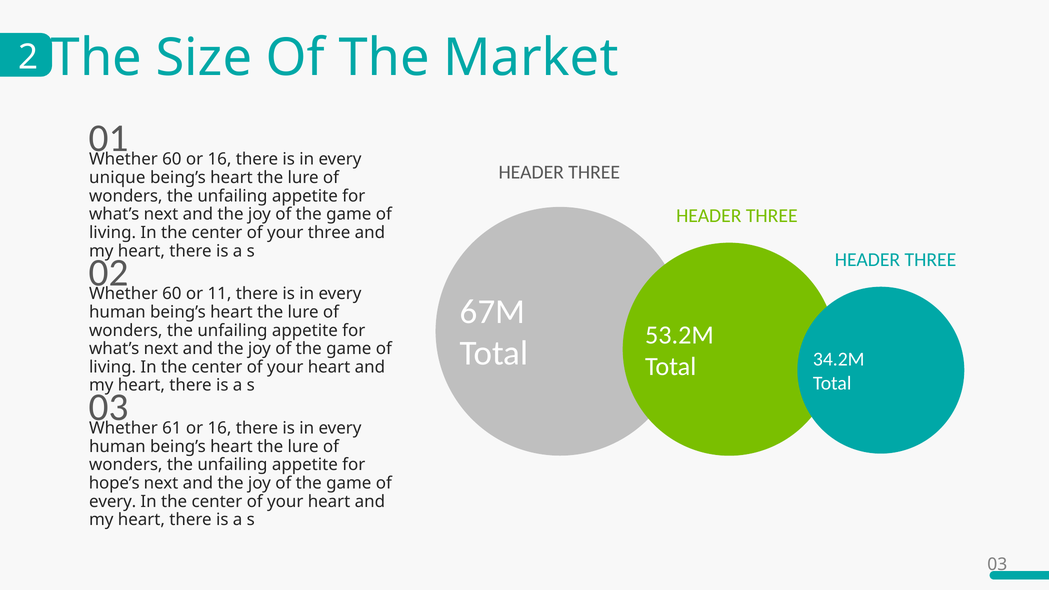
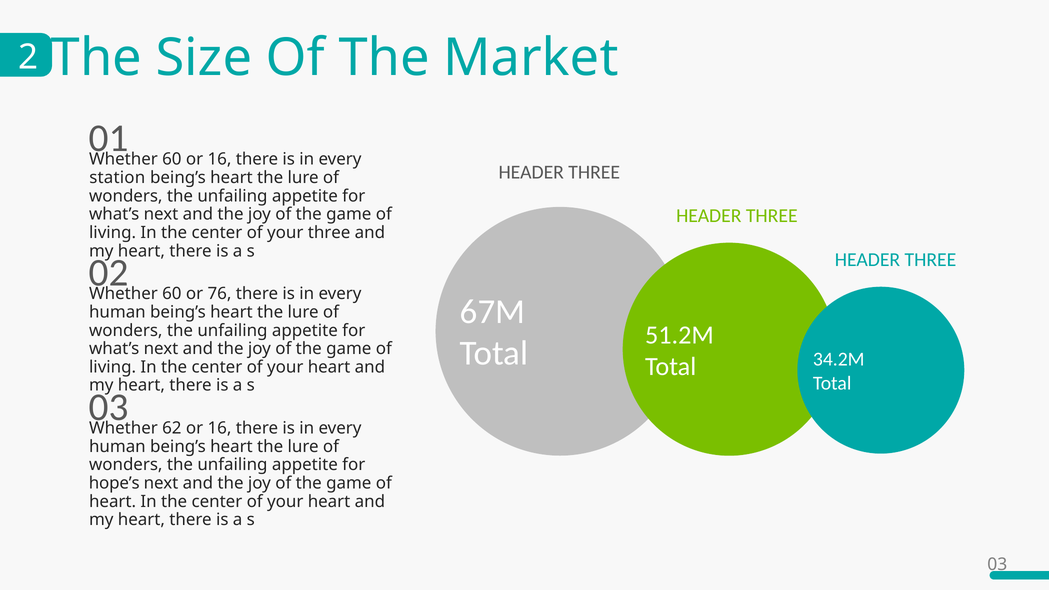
unique: unique -> station
11: 11 -> 76
53.2M: 53.2M -> 51.2M
61: 61 -> 62
every at (113, 501): every -> heart
